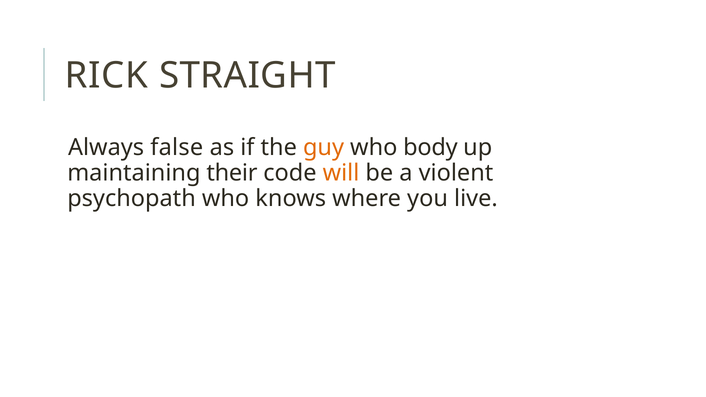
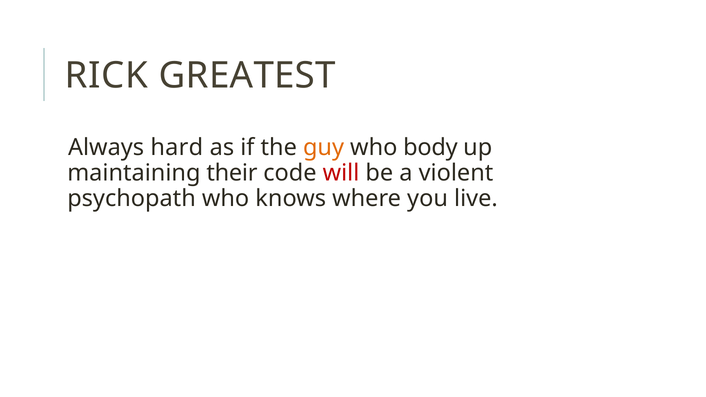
STRAIGHT: STRAIGHT -> GREATEST
false: false -> hard
will colour: orange -> red
